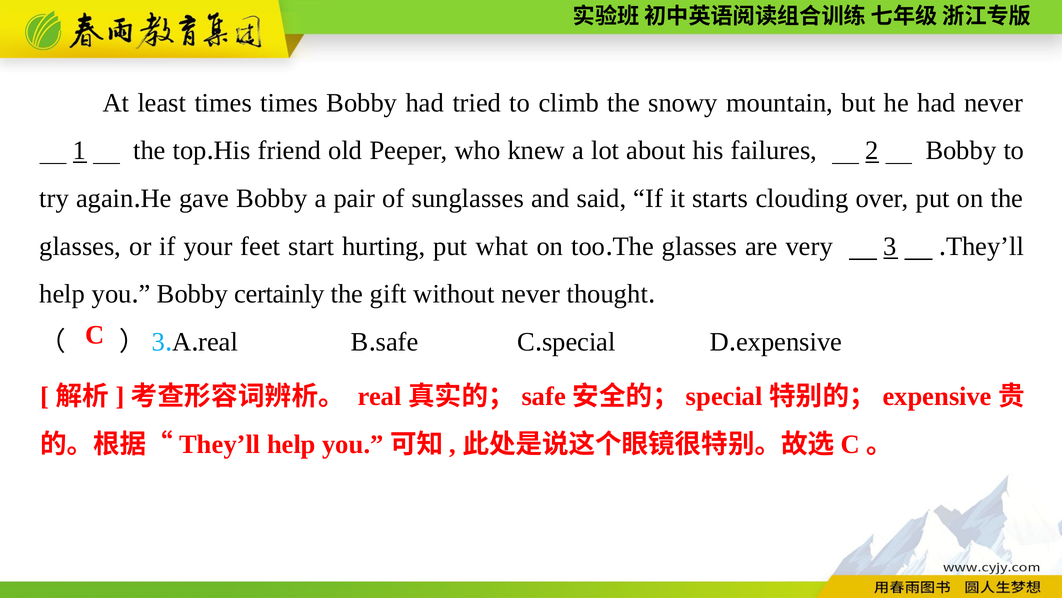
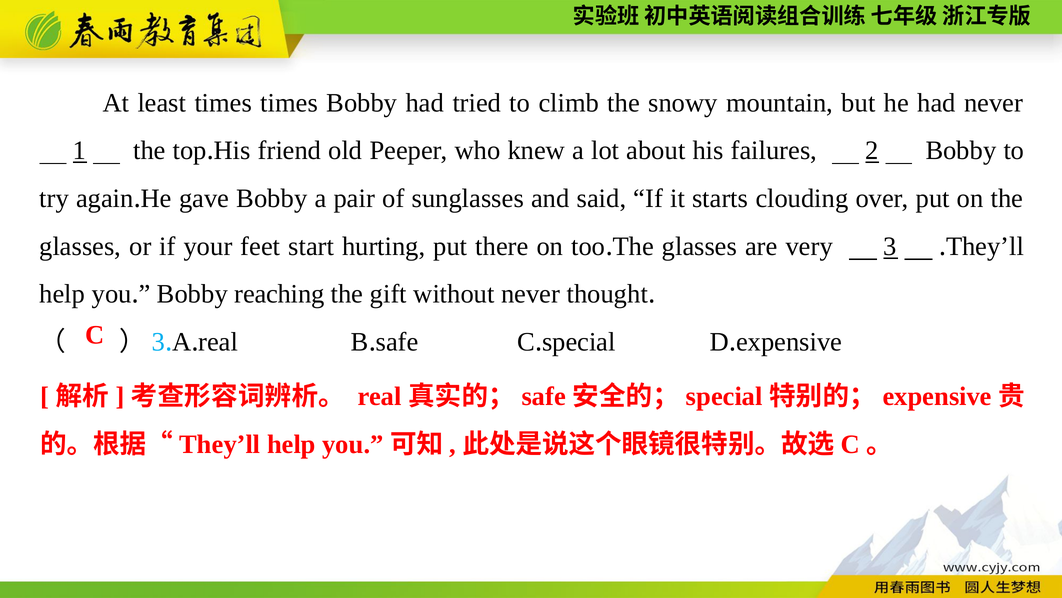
what: what -> there
certainly: certainly -> reaching
